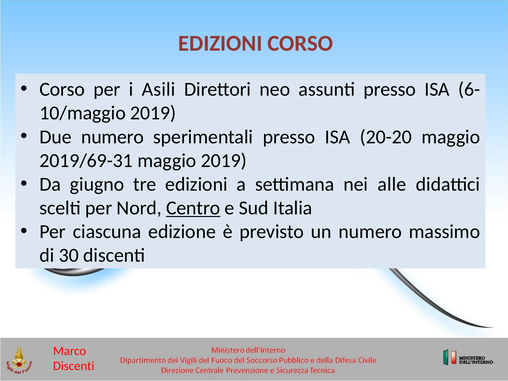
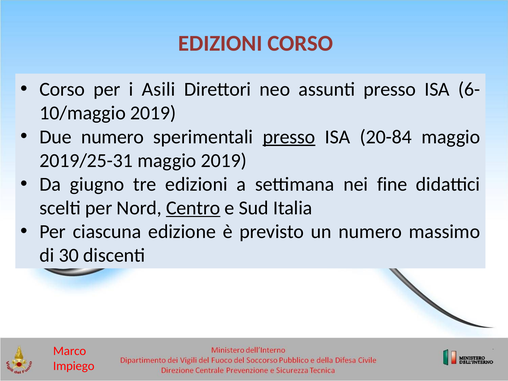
presso at (289, 137) underline: none -> present
20-20: 20-20 -> 20-84
2019/69-31: 2019/69-31 -> 2019/25-31
alle: alle -> fine
Discenti at (74, 366): Discenti -> Impiego
